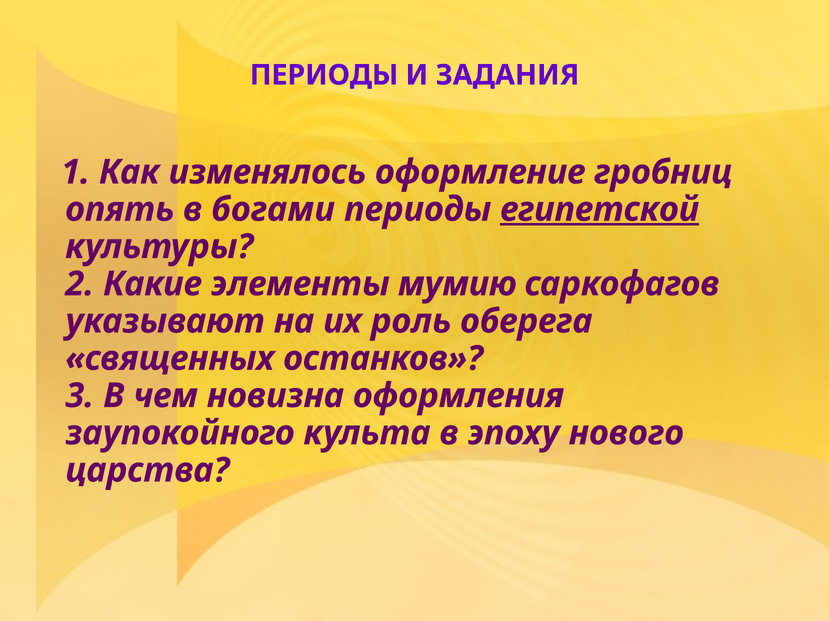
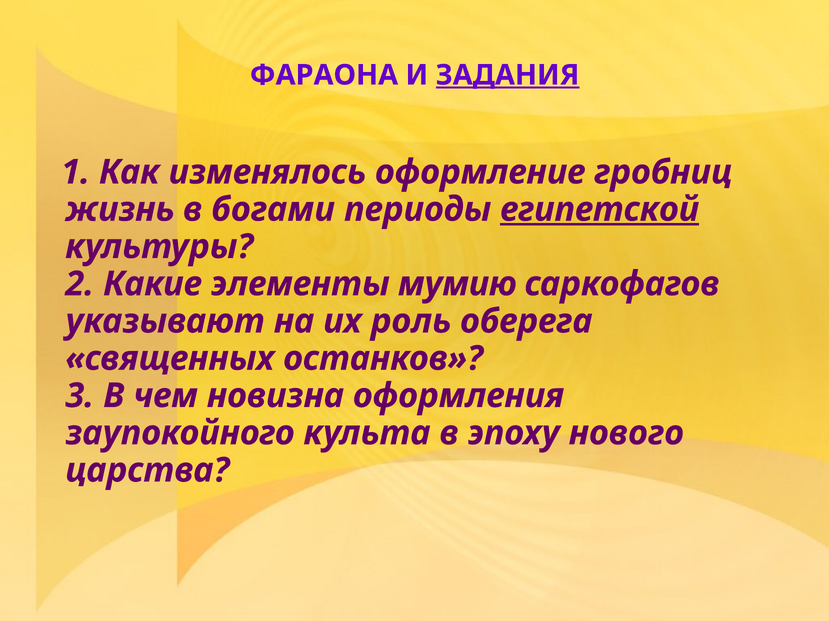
ПЕРИОДЫ at (324, 75): ПЕРИОДЫ -> ФАРАОНА
ЗАДАНИЯ underline: none -> present
опять: опять -> жизнь
